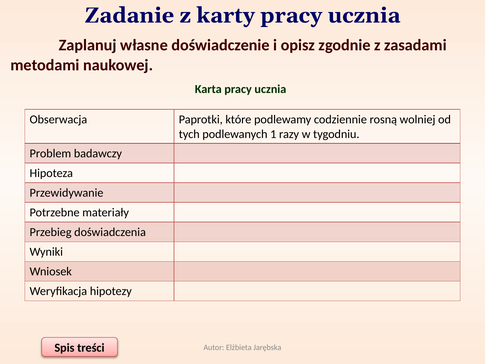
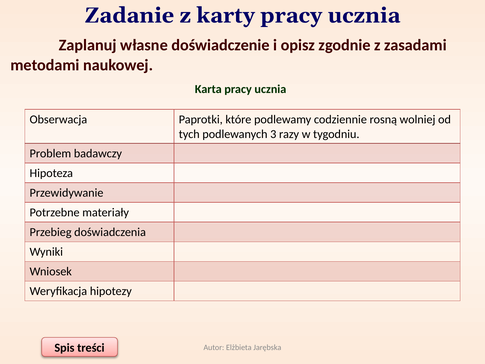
1: 1 -> 3
